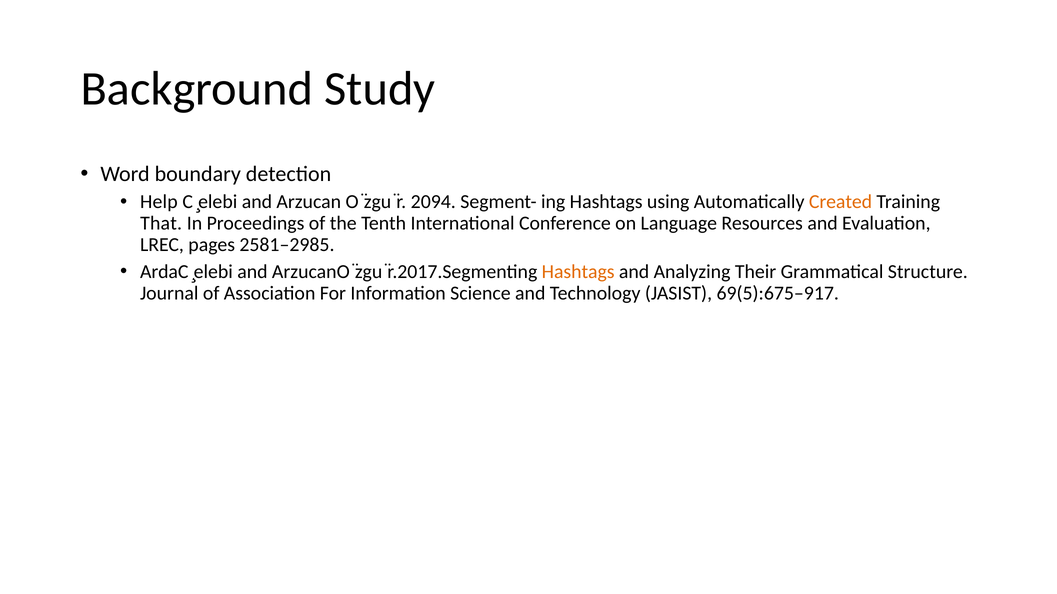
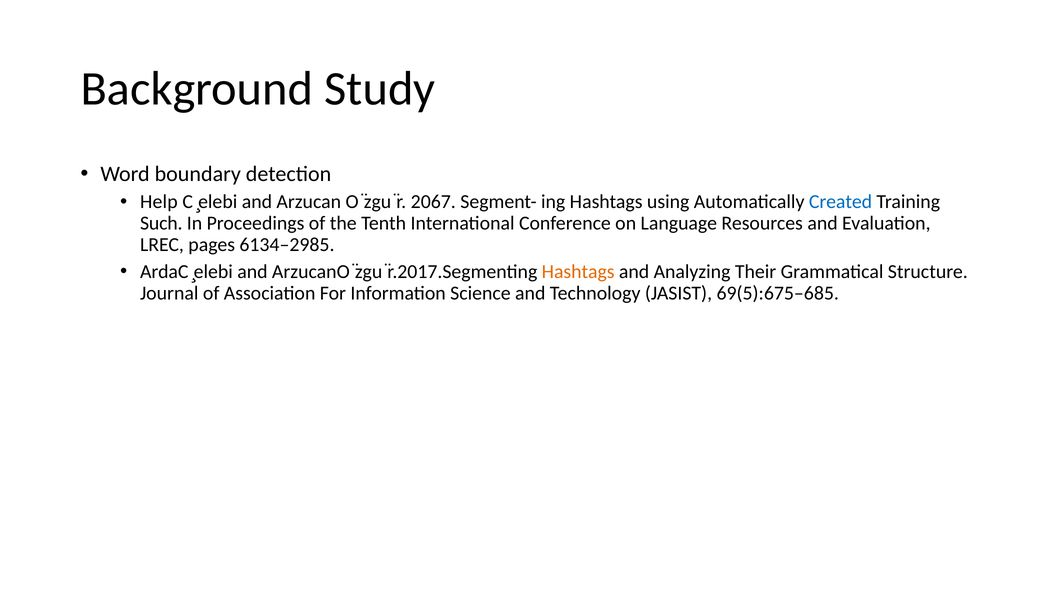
2094: 2094 -> 2067
Created colour: orange -> blue
That: That -> Such
2581–2985: 2581–2985 -> 6134–2985
69(5):675–917: 69(5):675–917 -> 69(5):675–685
